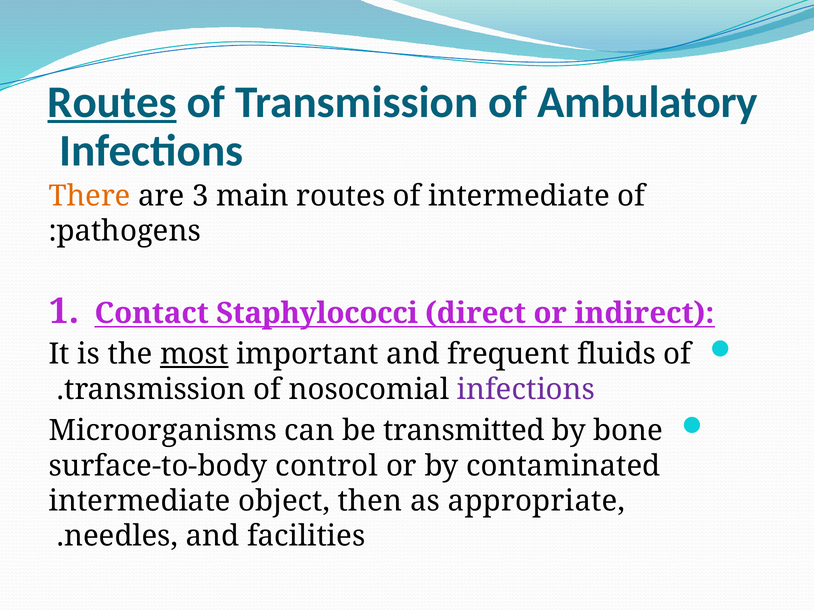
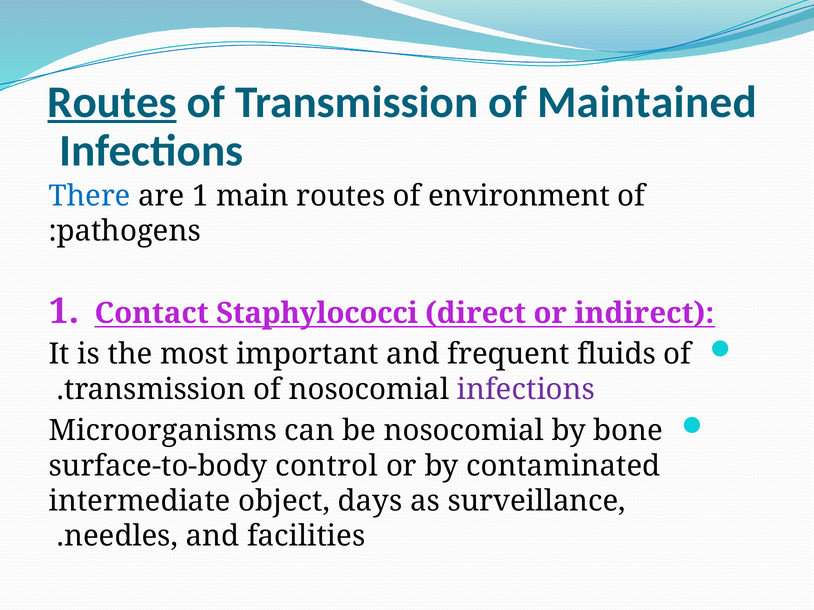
Ambulatory: Ambulatory -> Maintained
There colour: orange -> blue
are 3: 3 -> 1
of intermediate: intermediate -> environment
most underline: present -> none
be transmitted: transmitted -> nosocomial
then: then -> days
appropriate: appropriate -> surveillance
